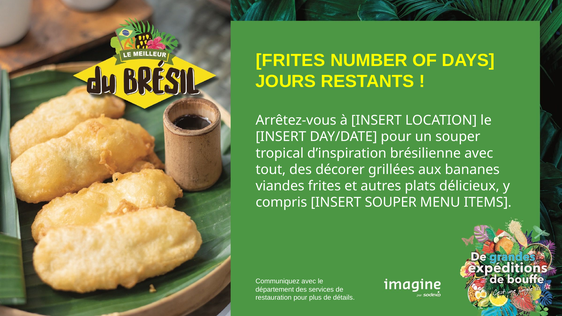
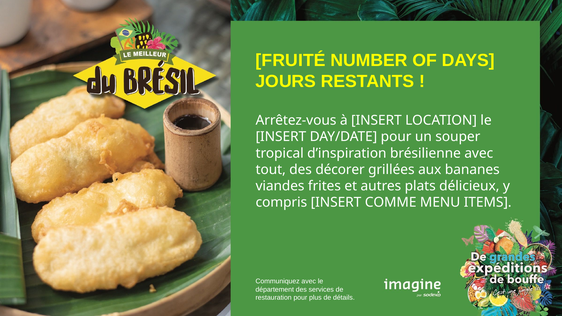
FRITES at (291, 60): FRITES -> FRUITÉ
INSERT SOUPER: SOUPER -> COMME
